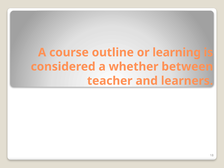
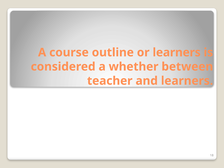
or learning: learning -> learners
